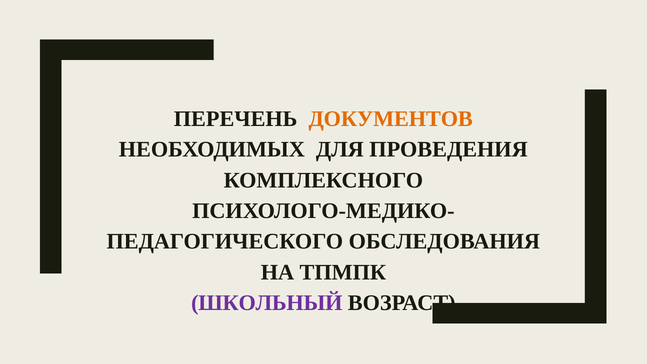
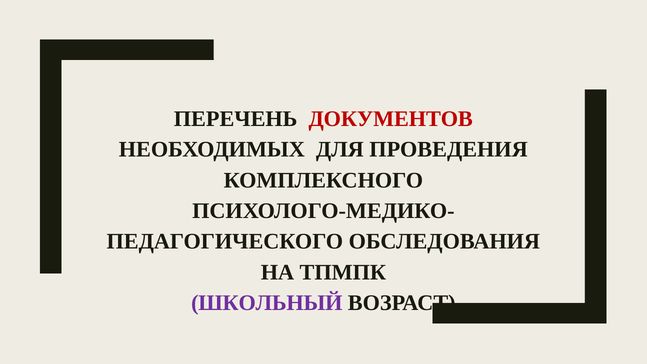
ДОКУМЕНТОВ colour: orange -> red
